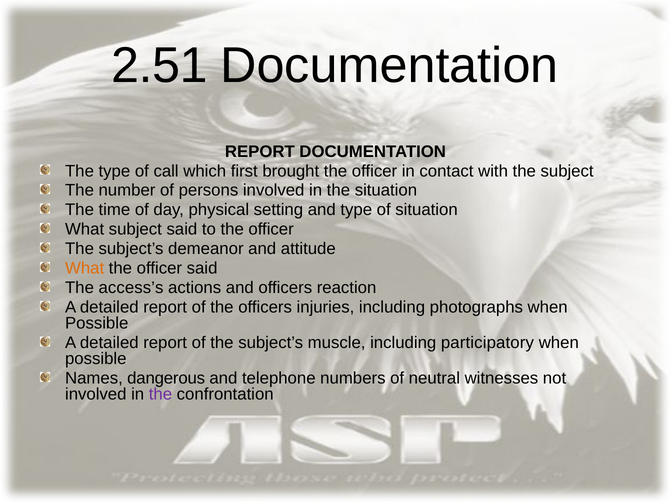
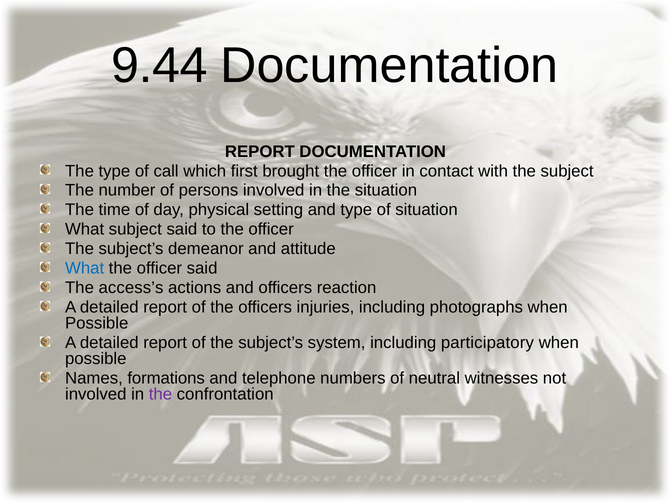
2.51: 2.51 -> 9.44
What at (85, 268) colour: orange -> blue
muscle: muscle -> system
dangerous: dangerous -> formations
